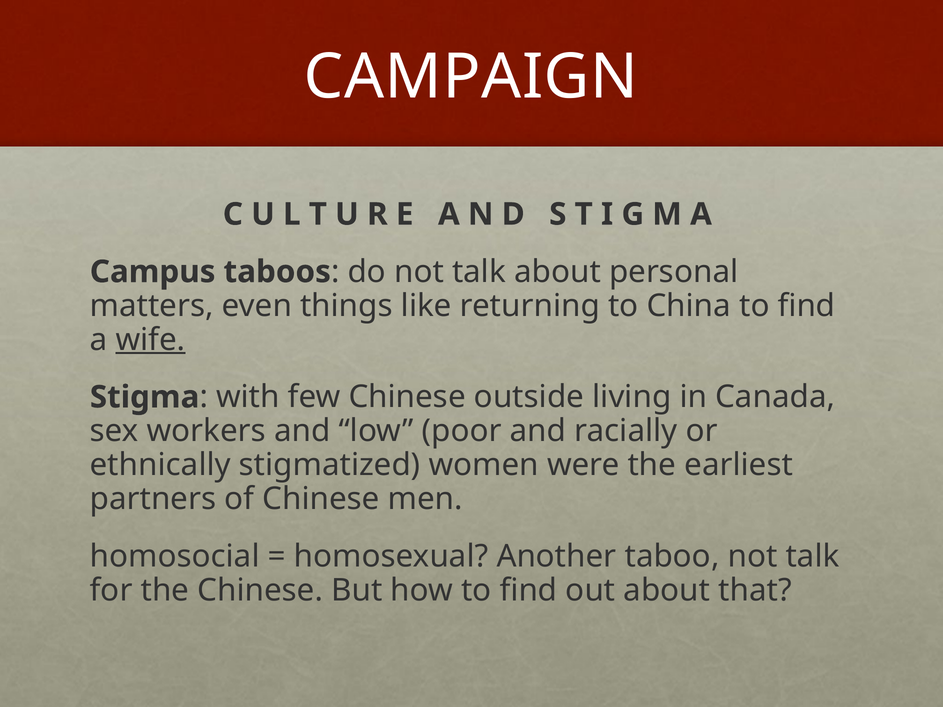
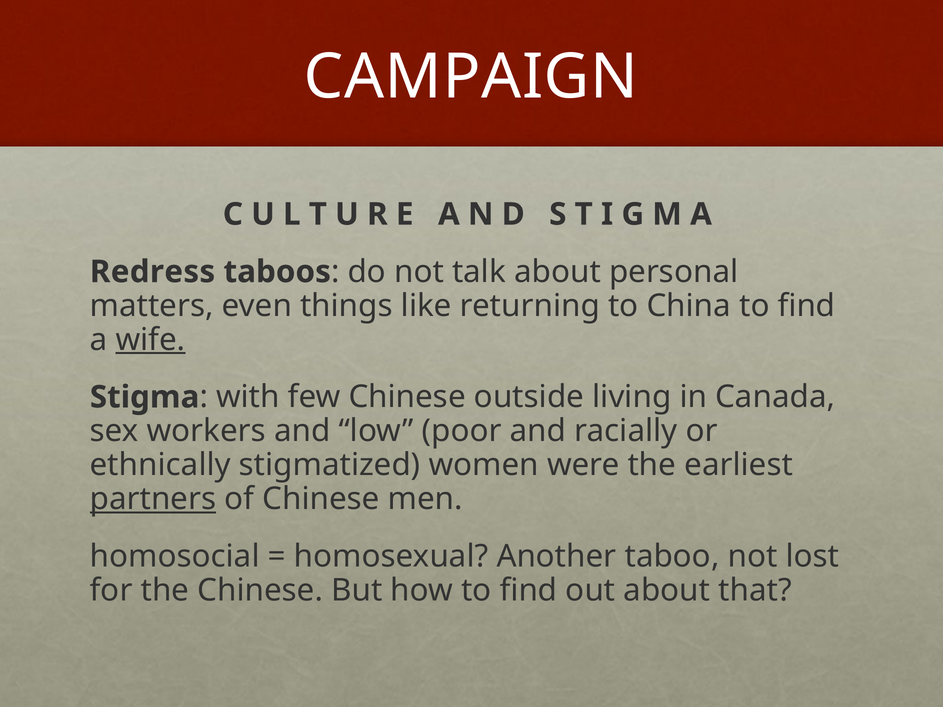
Campus: Campus -> Redress
partners underline: none -> present
taboo not talk: talk -> lost
